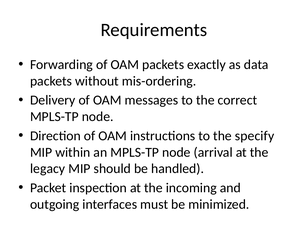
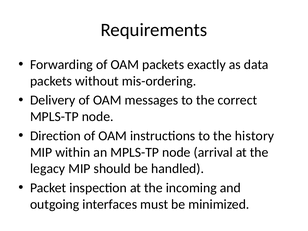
specify: specify -> history
